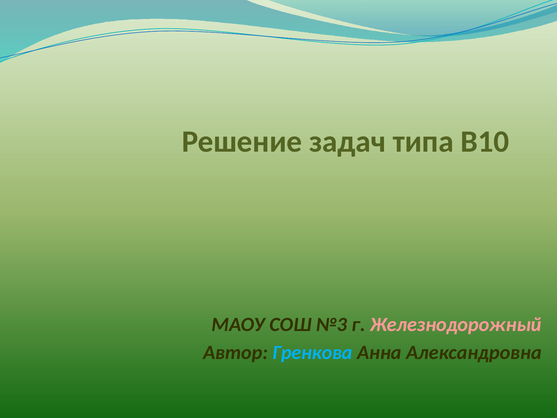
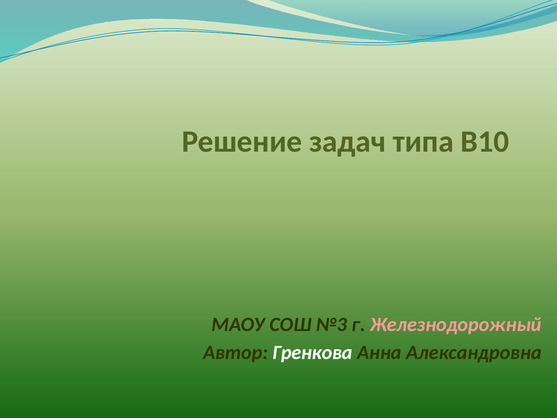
Гренкова colour: light blue -> white
